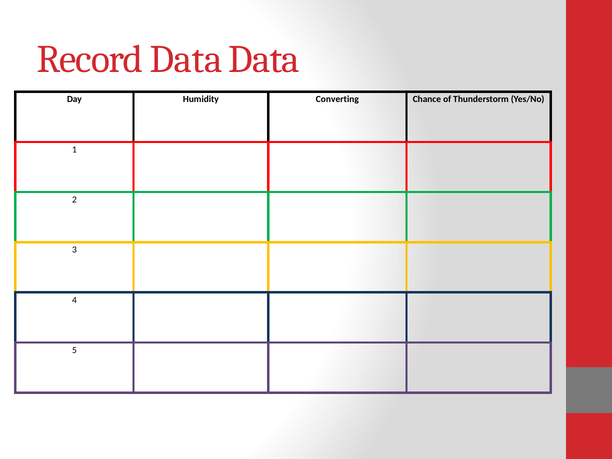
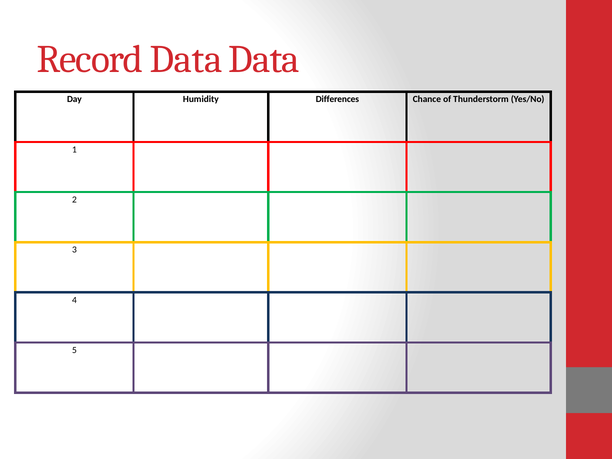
Converting: Converting -> Differences
